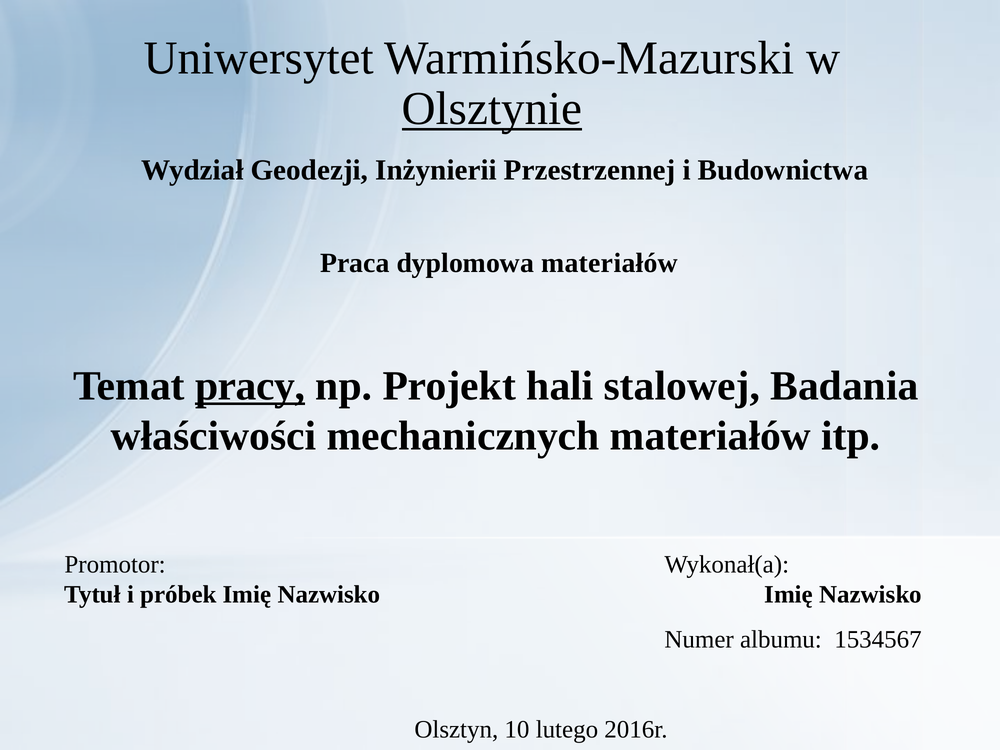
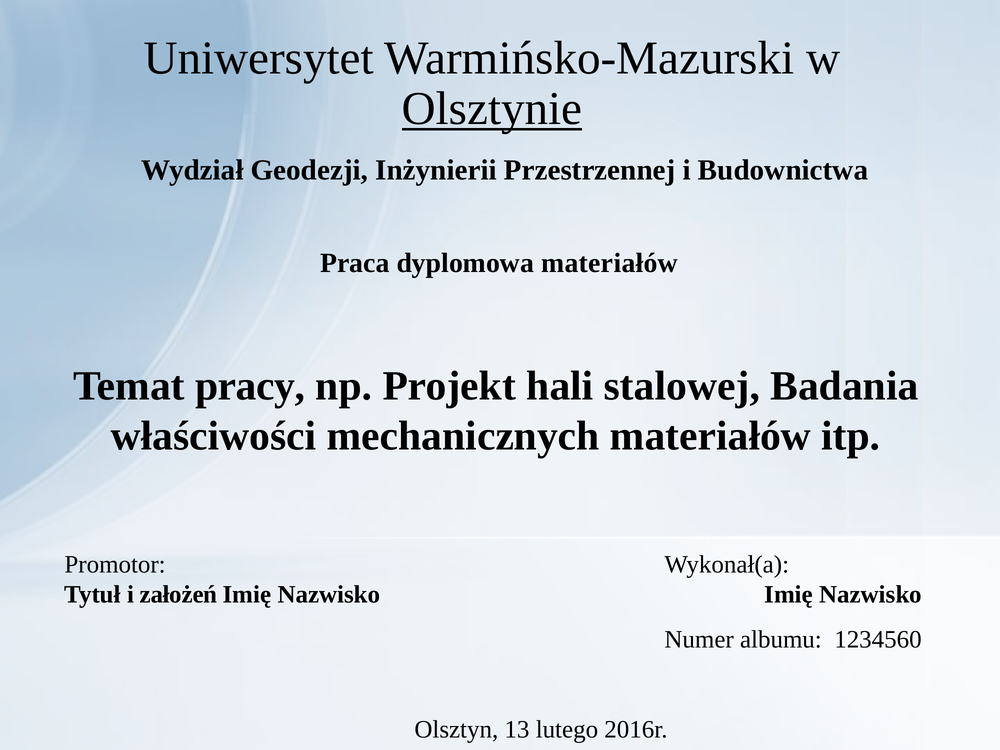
pracy underline: present -> none
próbek: próbek -> założeń
1534567: 1534567 -> 1234560
10: 10 -> 13
